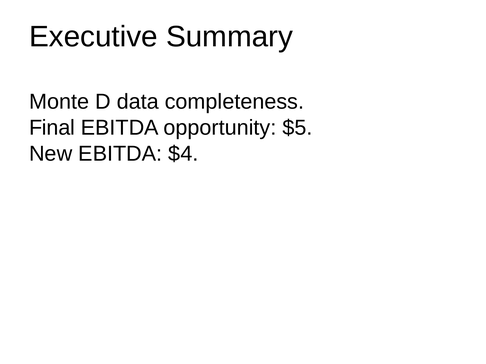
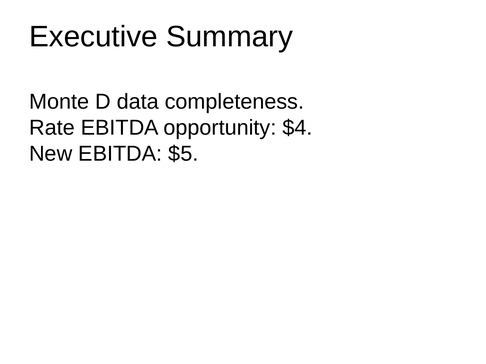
Final: Final -> Rate
$5: $5 -> $4
$4: $4 -> $5
